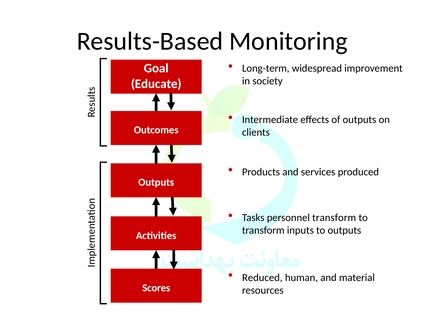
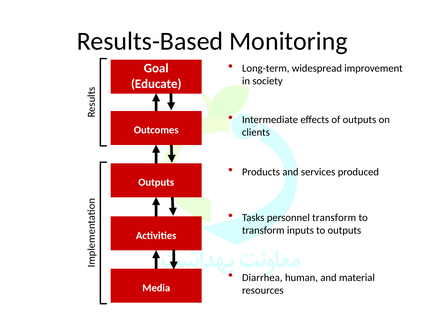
Reduced: Reduced -> Diarrhea
Scores: Scores -> Media
